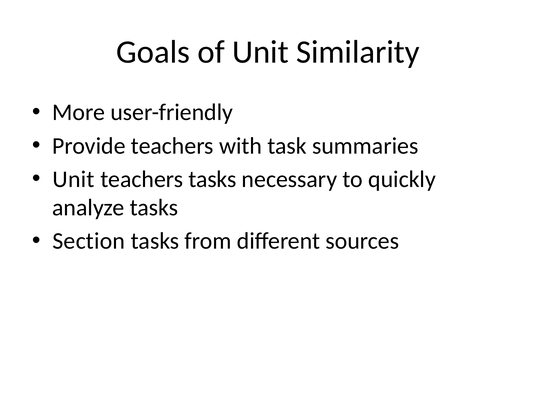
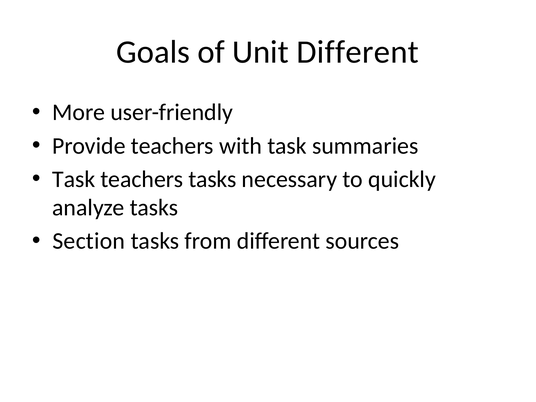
Unit Similarity: Similarity -> Different
Unit at (74, 179): Unit -> Task
